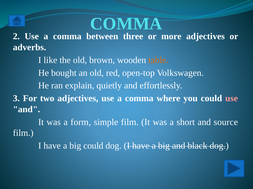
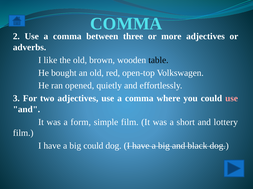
table colour: orange -> black
explain: explain -> opened
source: source -> lottery
